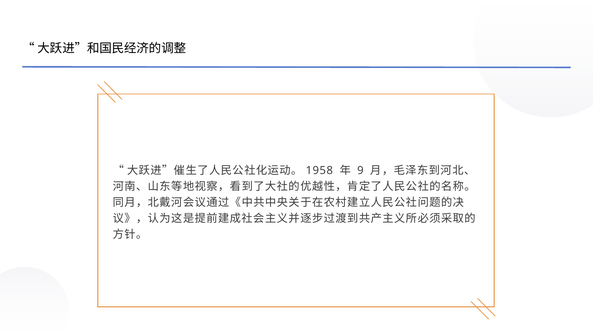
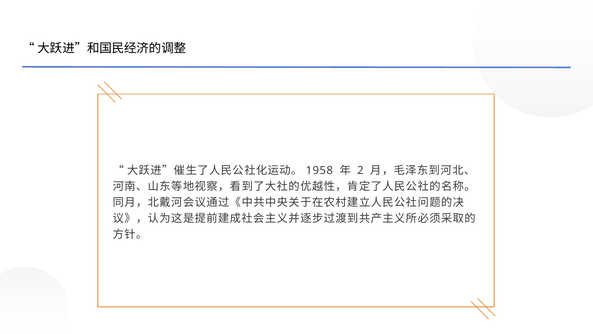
9: 9 -> 2
